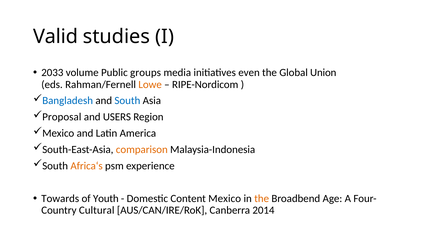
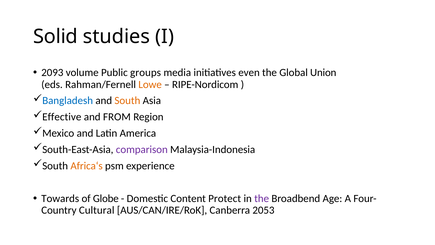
Valid: Valid -> Solid
2033: 2033 -> 2093
South at (127, 101) colour: blue -> orange
Proposal: Proposal -> Effective
USERS: USERS -> FROM
comparison colour: orange -> purple
Youth: Youth -> Globe
Content Mexico: Mexico -> Protect
the at (262, 198) colour: orange -> purple
2014: 2014 -> 2053
